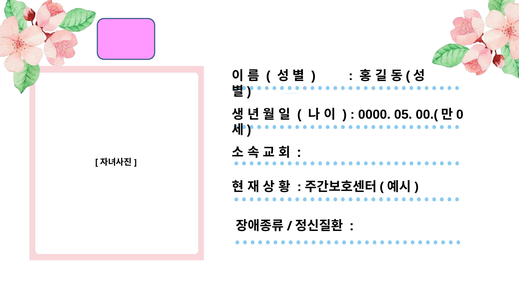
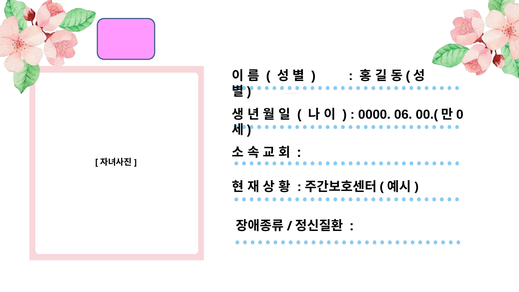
05: 05 -> 06
